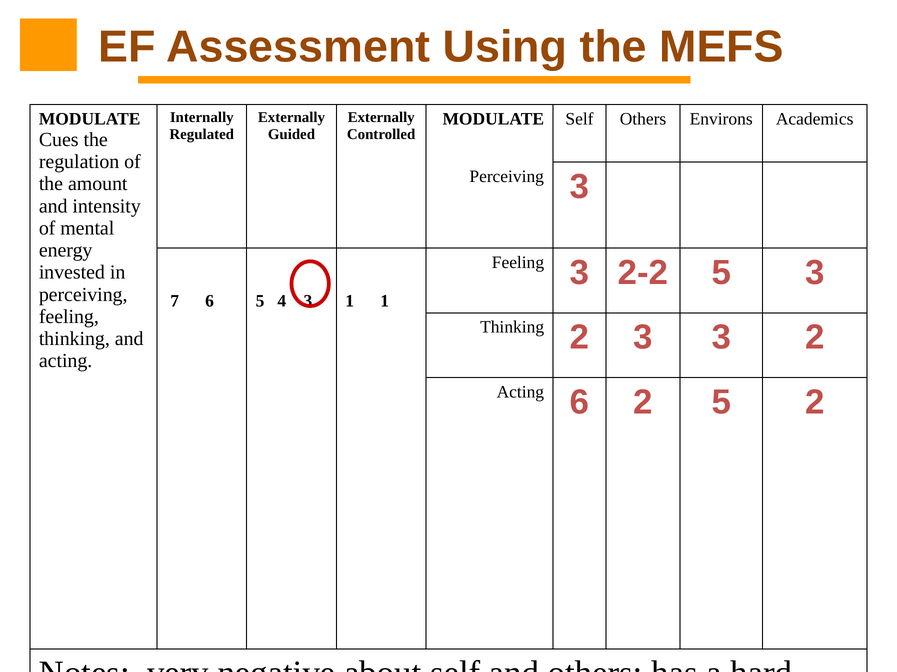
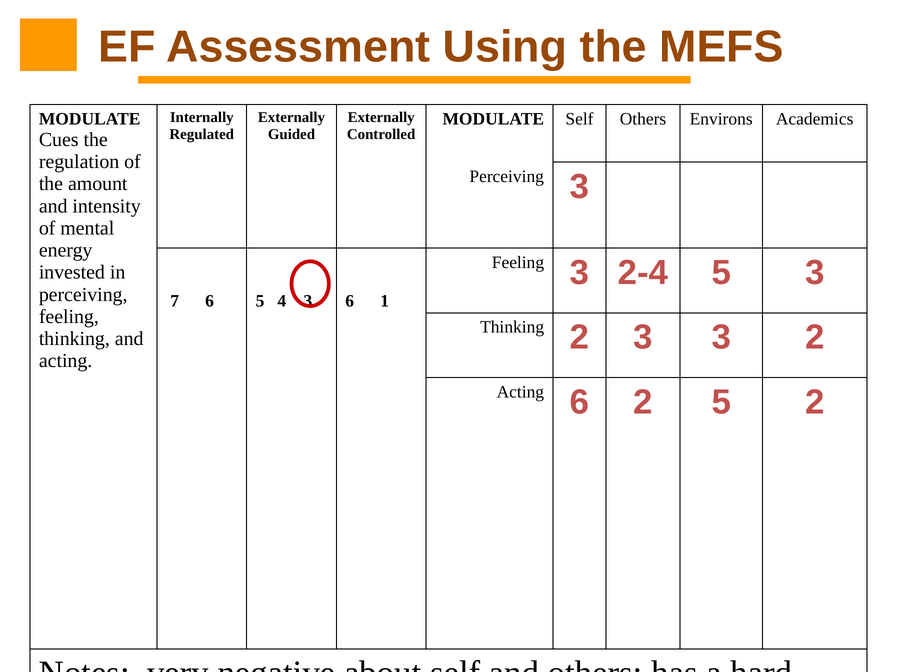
2-2: 2-2 -> 2-4
1 at (350, 301): 1 -> 6
